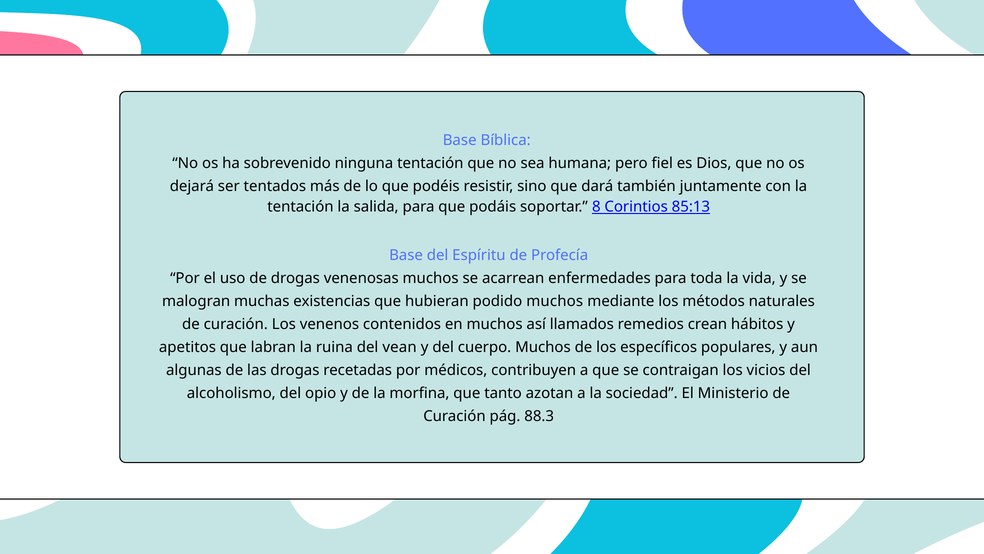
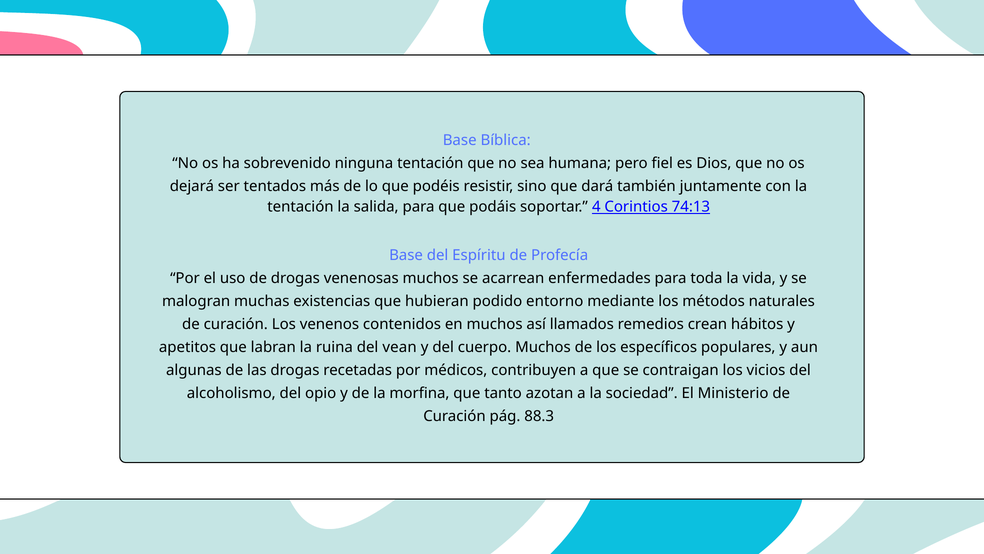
8: 8 -> 4
85:13: 85:13 -> 74:13
podido muchos: muchos -> entorno
